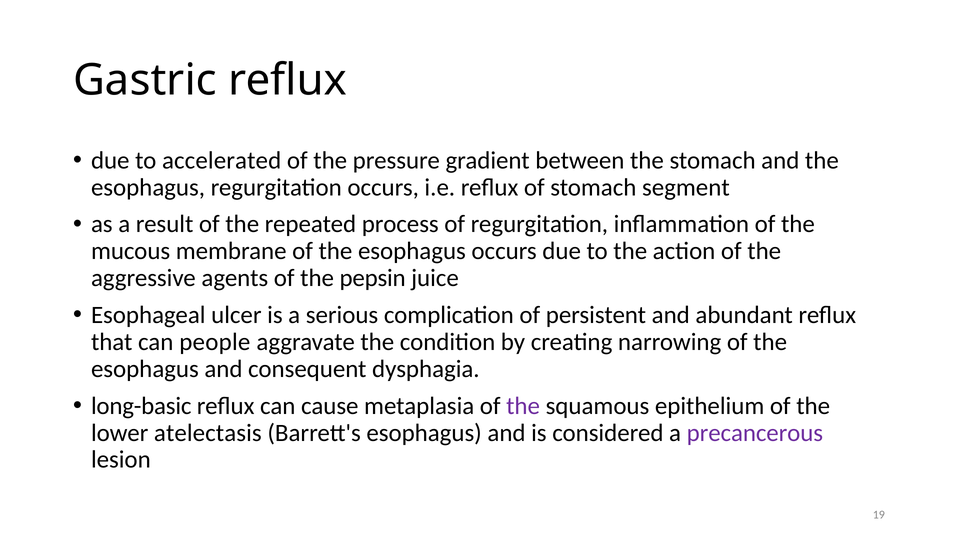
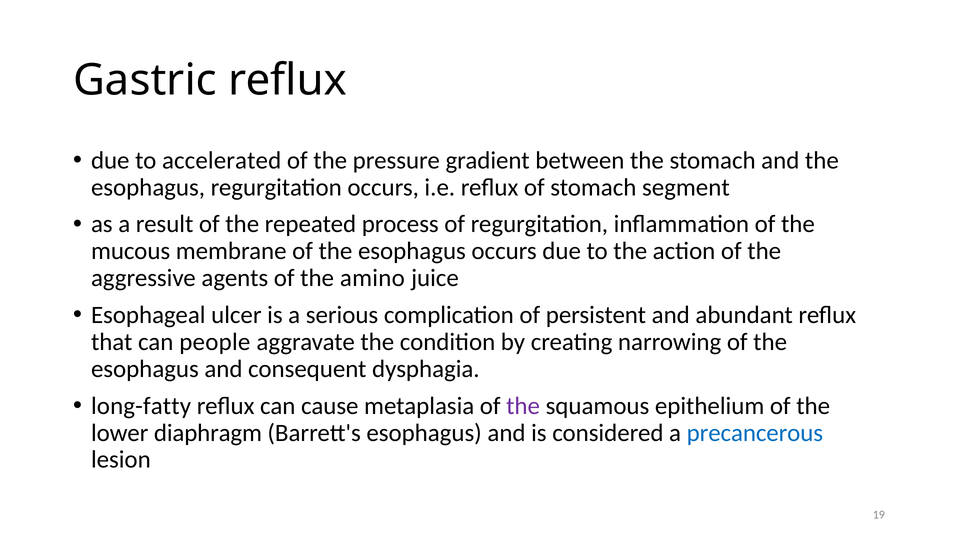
pepsin: pepsin -> amino
long-basic: long-basic -> long-fatty
atelectasis: atelectasis -> diaphragm
precancerous colour: purple -> blue
